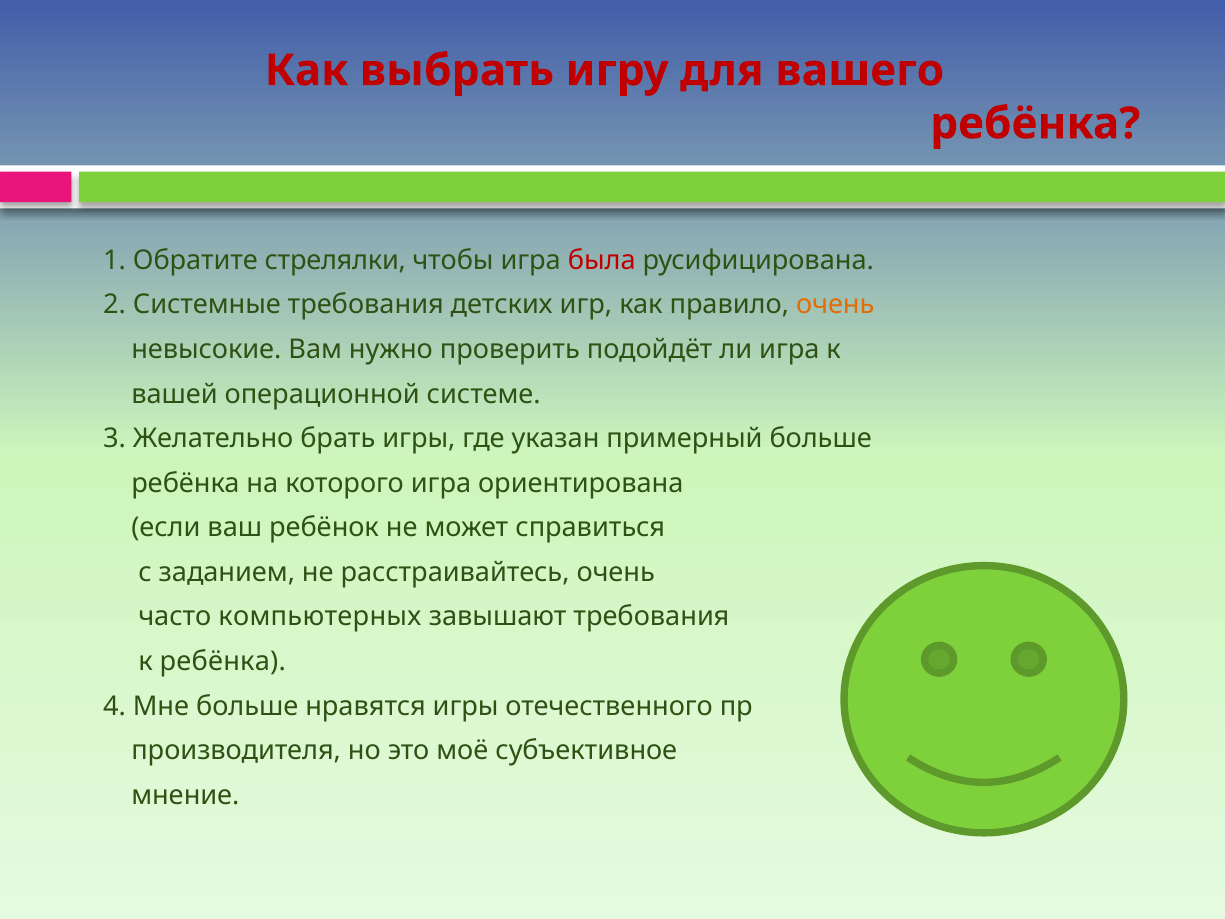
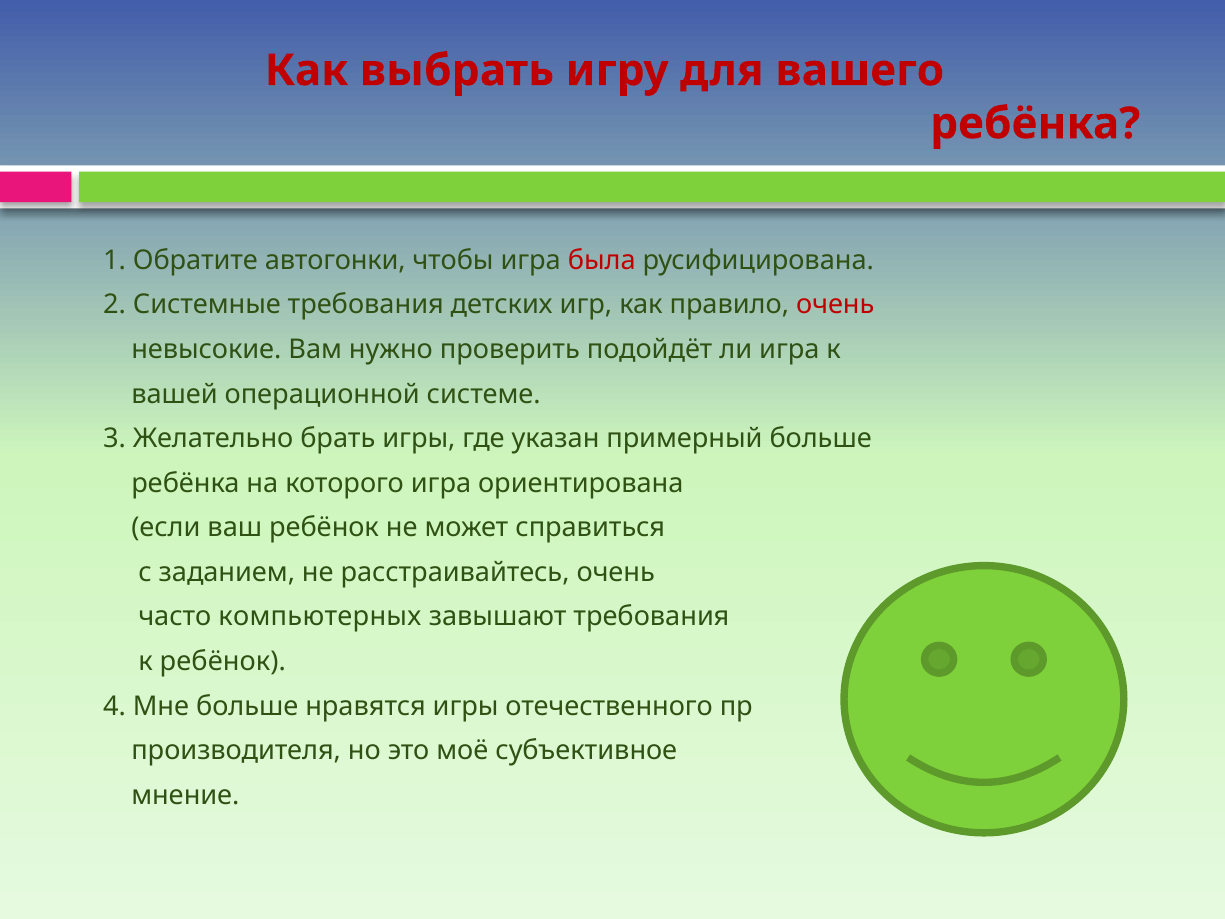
стрелялки: стрелялки -> автогонки
очень at (835, 305) colour: orange -> red
к ребёнка: ребёнка -> ребёнок
